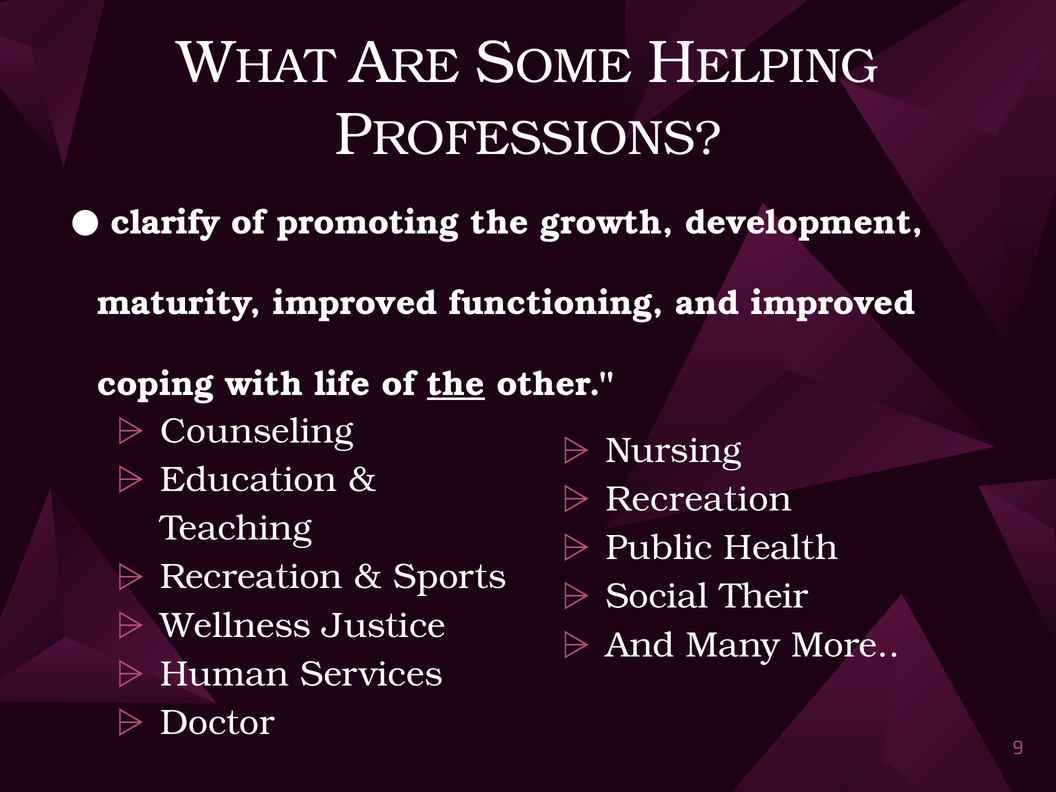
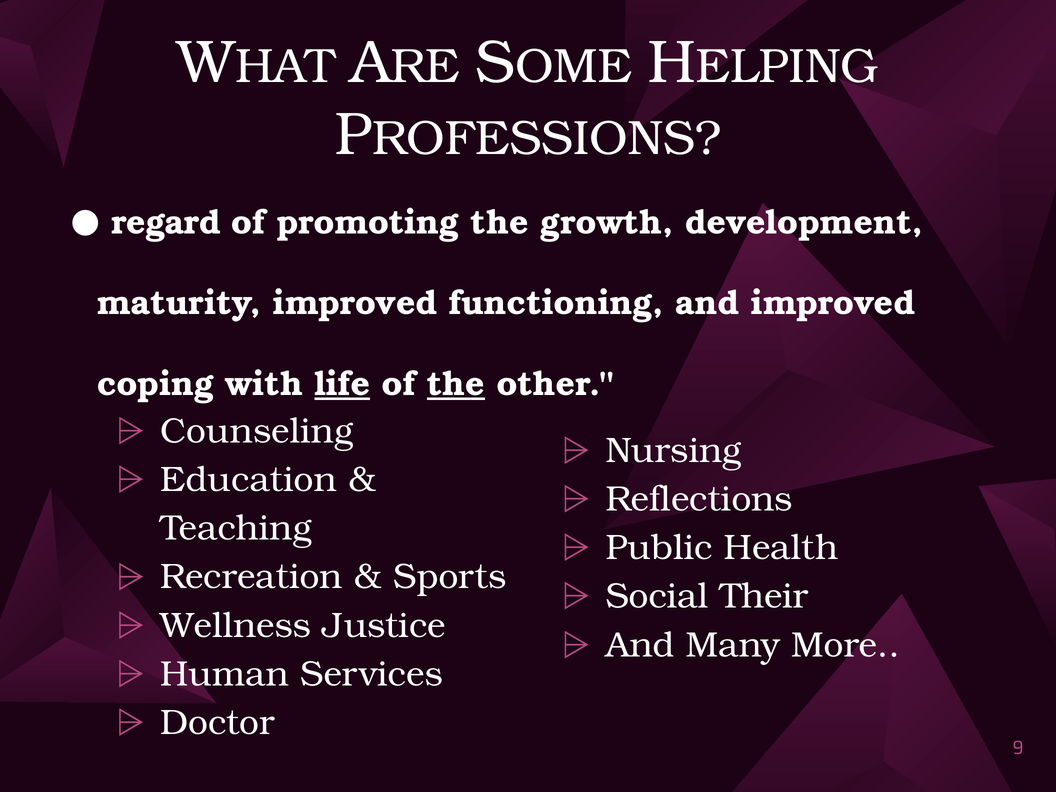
clarify: clarify -> regard
life underline: none -> present
Recreation at (699, 499): Recreation -> Reflections
